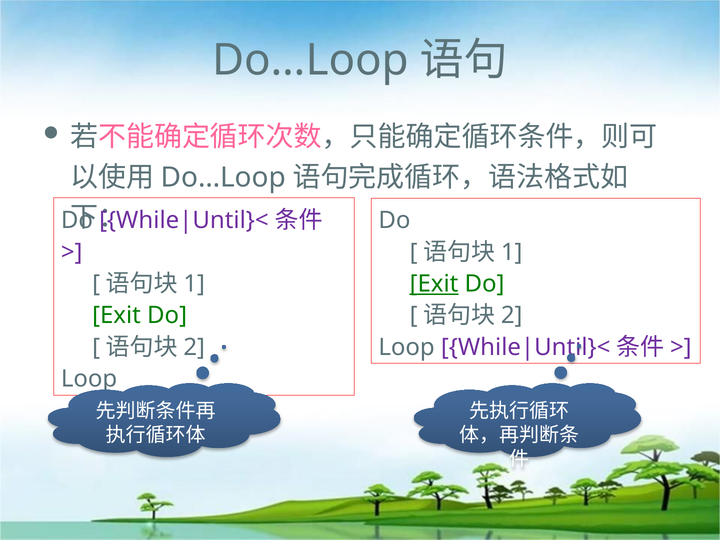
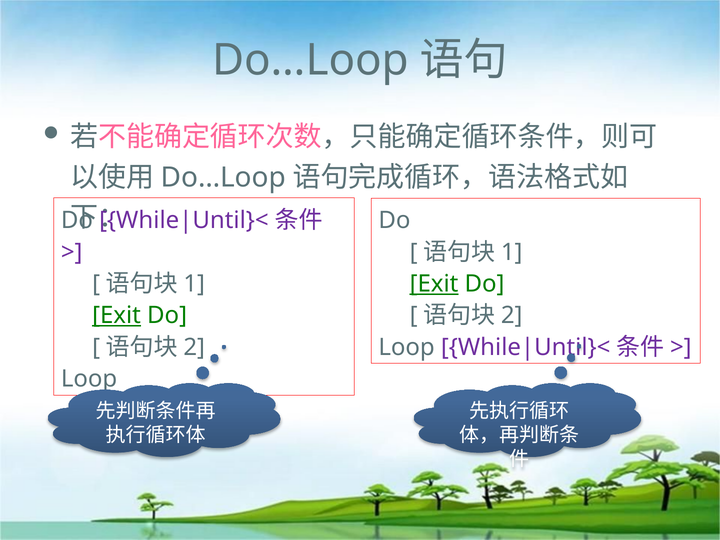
Exit at (117, 315) underline: none -> present
